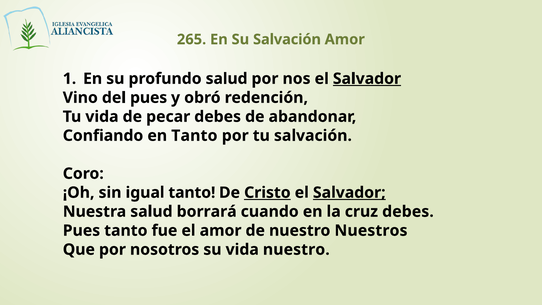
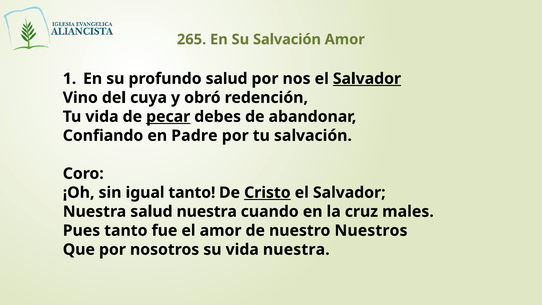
del pues: pues -> cuya
pecar underline: none -> present
en Tanto: Tanto -> Padre
Salvador at (349, 193) underline: present -> none
salud borrará: borrará -> nuestra
cruz debes: debes -> males
vida nuestro: nuestro -> nuestra
